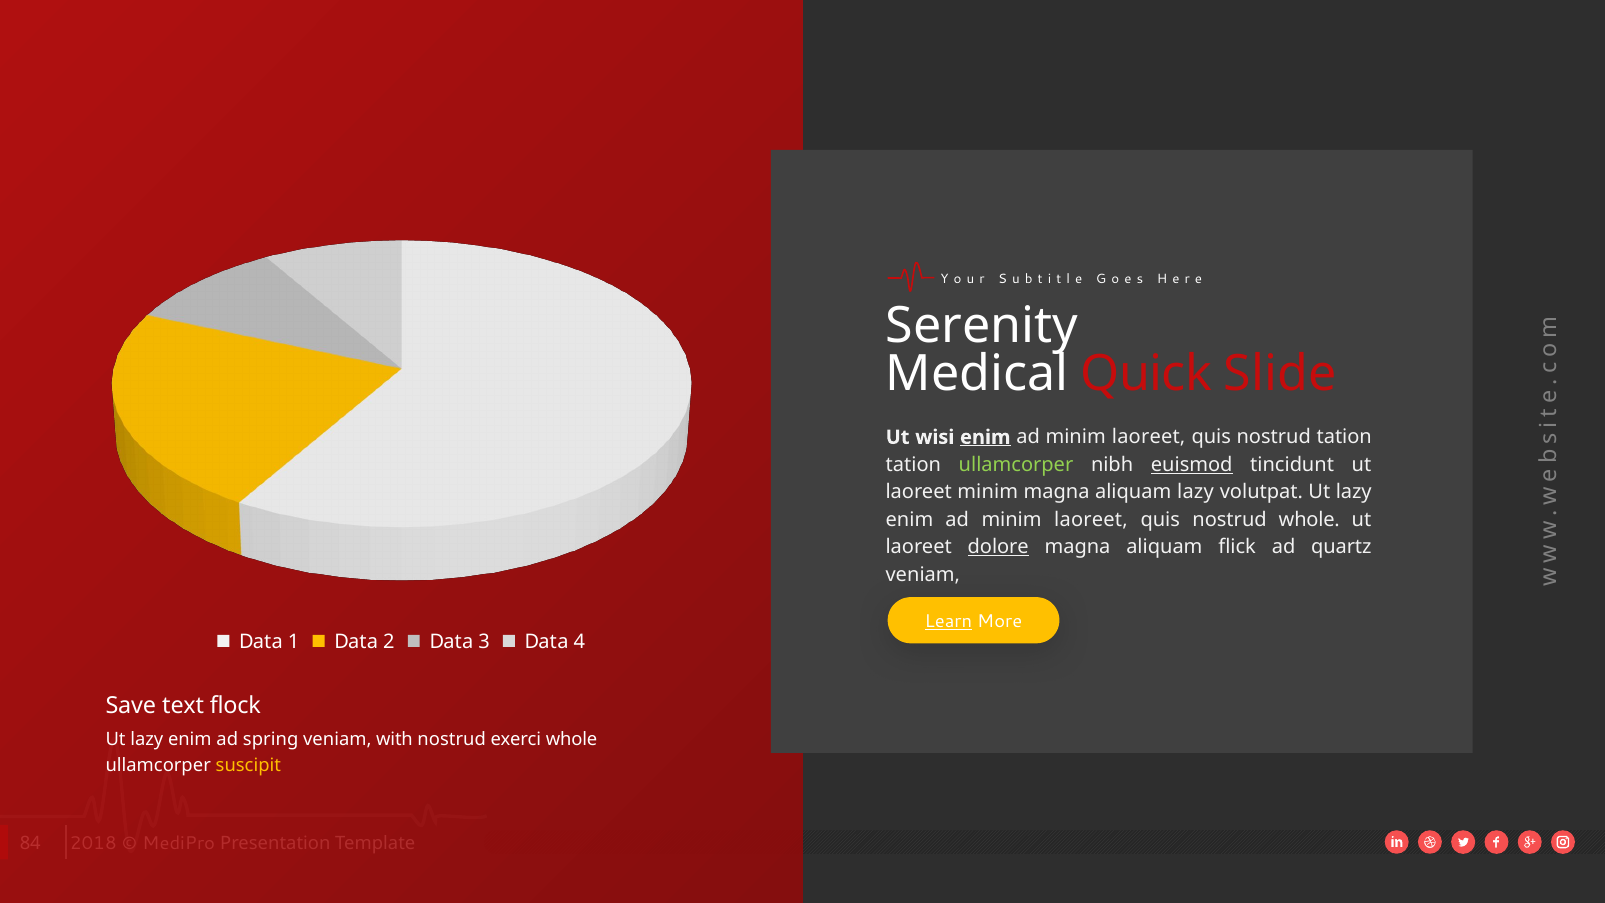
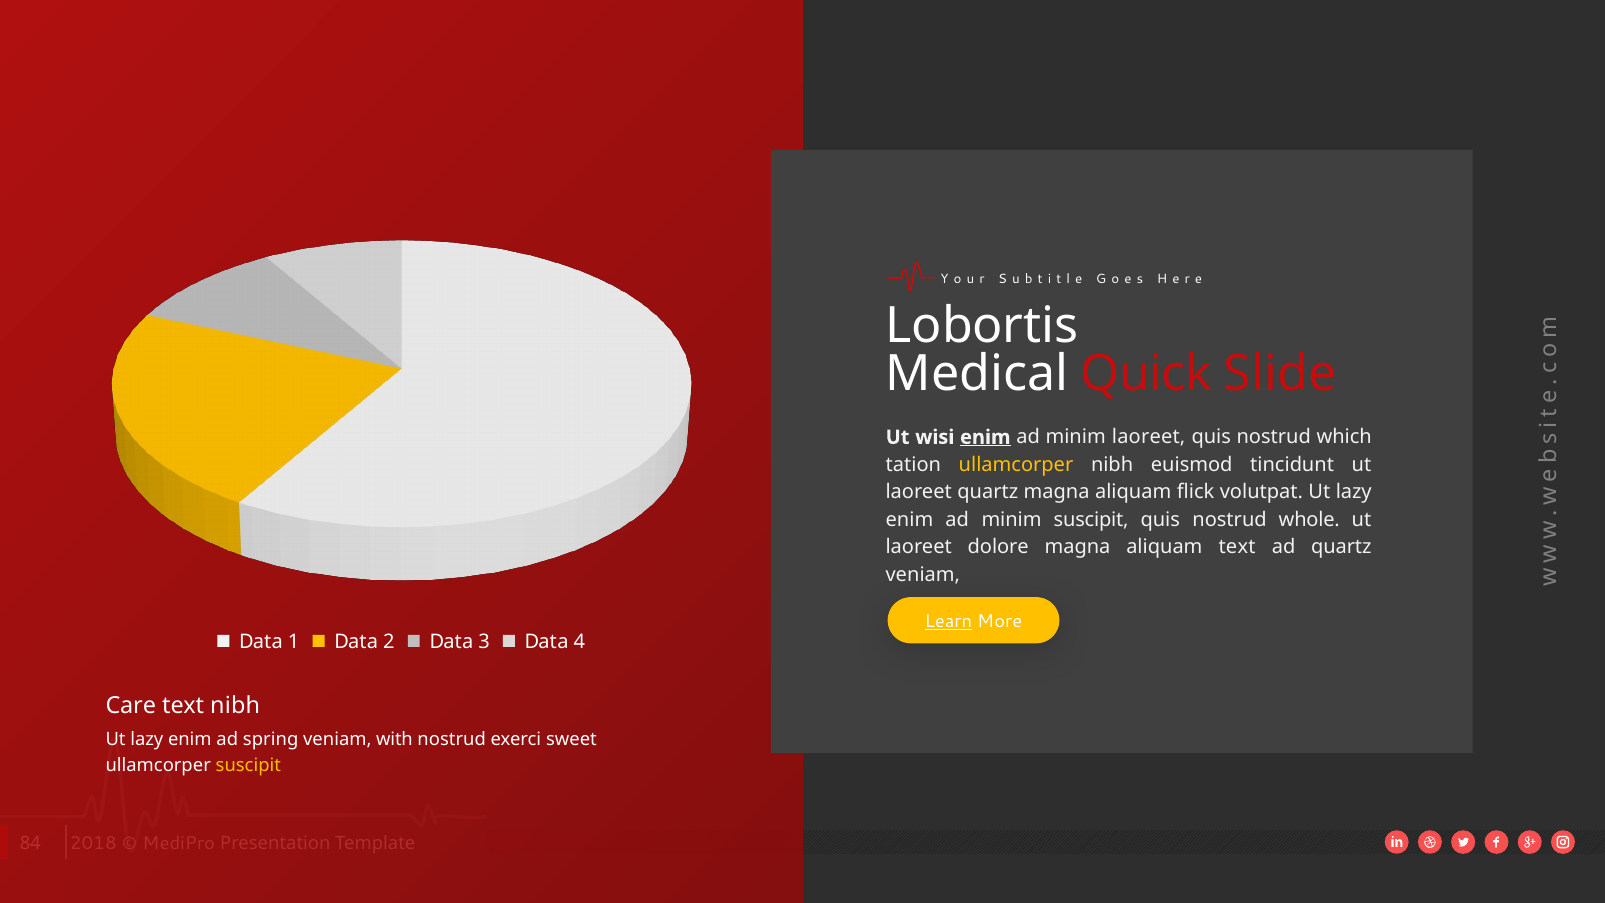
Serenity: Serenity -> Lobortis
nostrud tation: tation -> which
ullamcorper at (1016, 465) colour: light green -> yellow
euismod underline: present -> none
laoreet minim: minim -> quartz
aliquam lazy: lazy -> flick
laoreet at (1091, 519): laoreet -> suscipit
dolore underline: present -> none
aliquam flick: flick -> text
Save: Save -> Care
text flock: flock -> nibh
exerci whole: whole -> sweet
